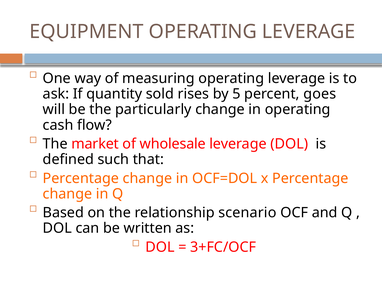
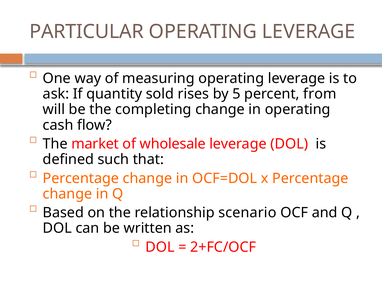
EQUIPMENT: EQUIPMENT -> PARTICULAR
goes: goes -> from
particularly: particularly -> completing
3+FC/OCF: 3+FC/OCF -> 2+FC/OCF
